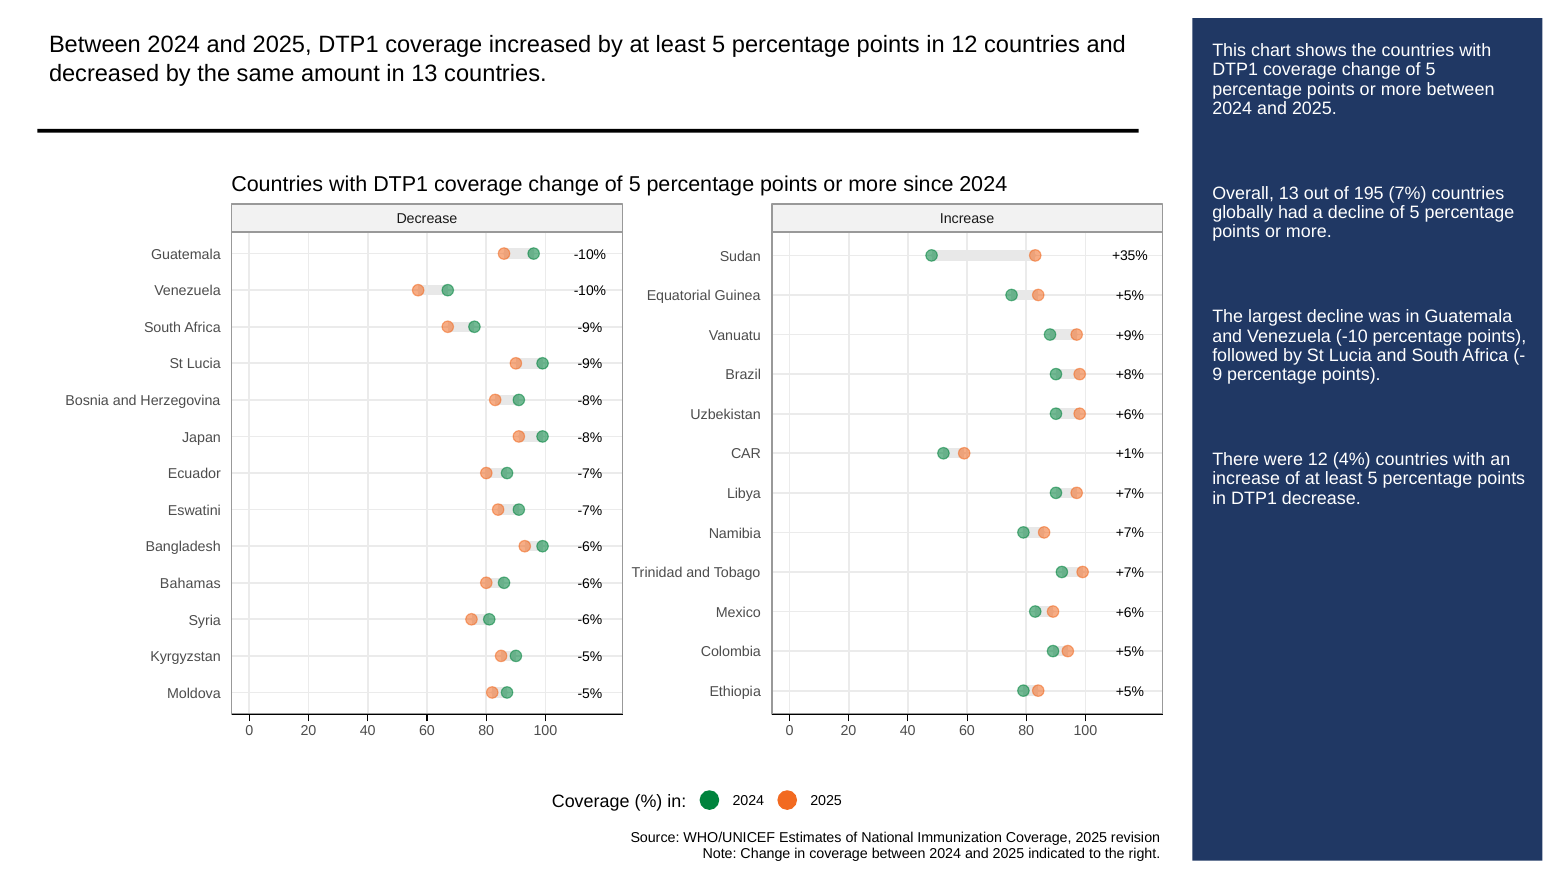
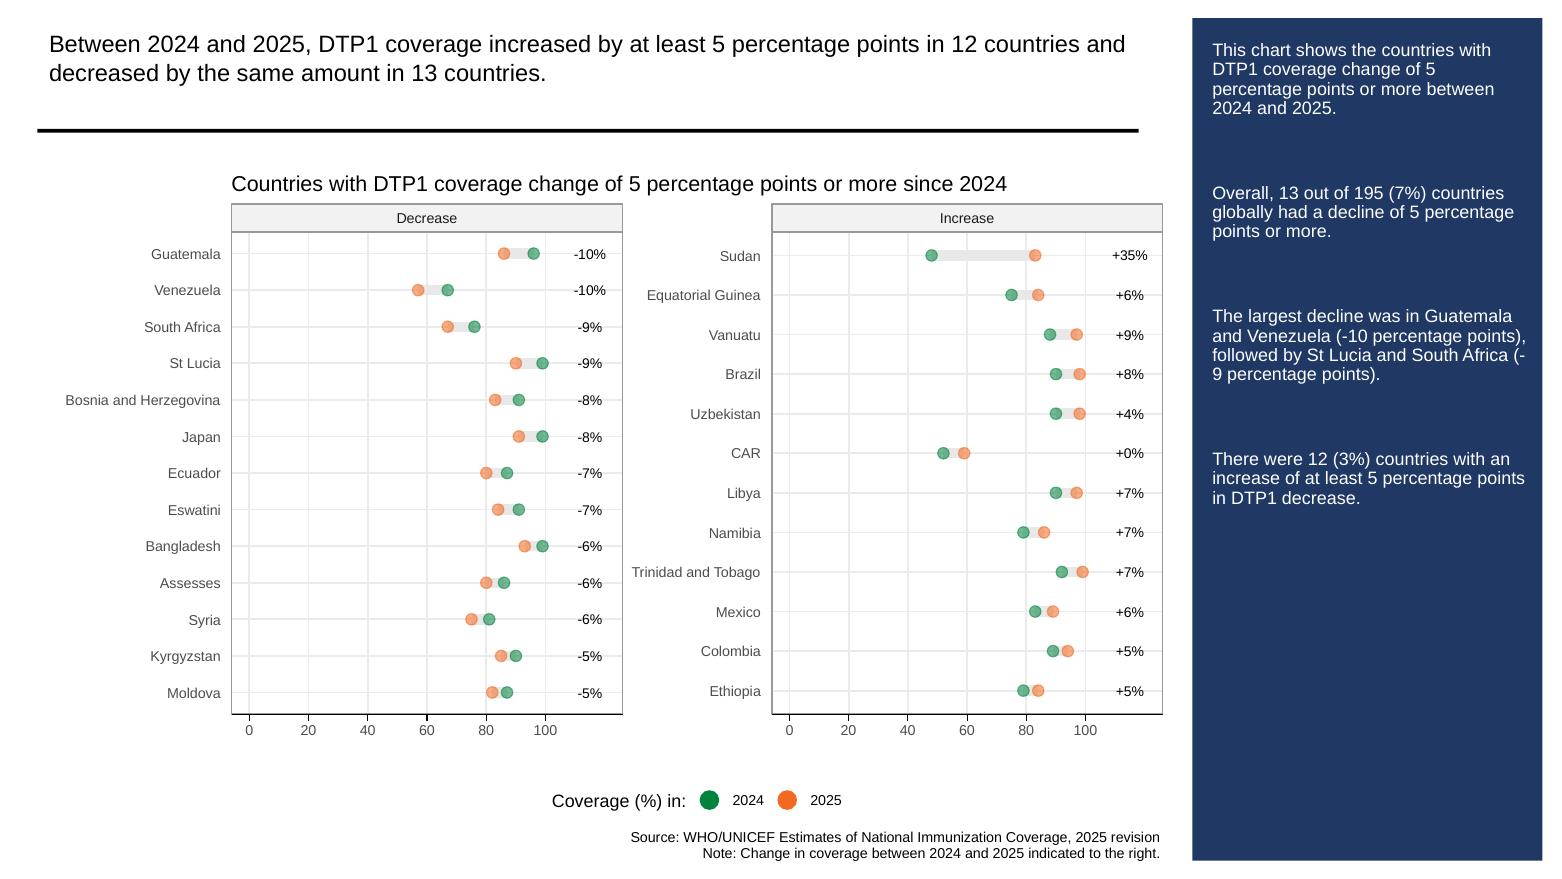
+5% at (1130, 296): +5% -> +6%
+6% at (1130, 414): +6% -> +4%
+1%: +1% -> +0%
4%: 4% -> 3%
Bahamas: Bahamas -> Assesses
